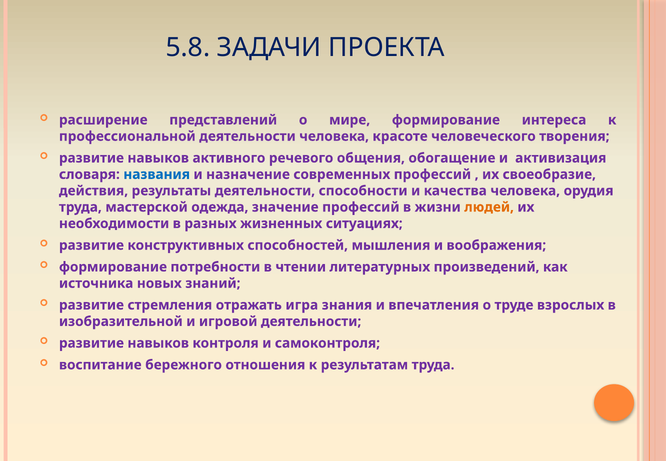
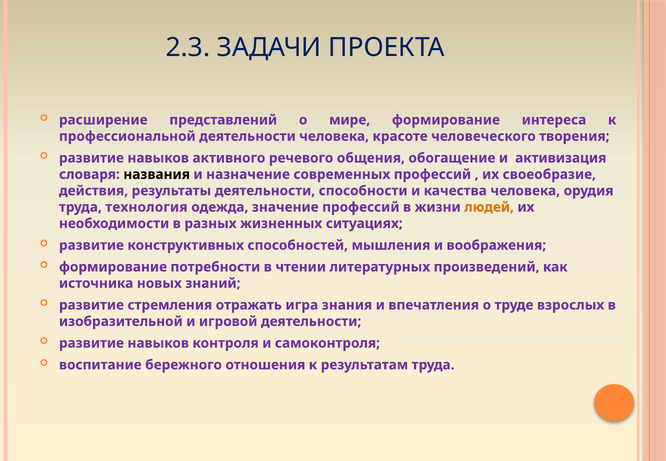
5.8: 5.8 -> 2.3
названия colour: blue -> black
мастерской: мастерской -> технология
